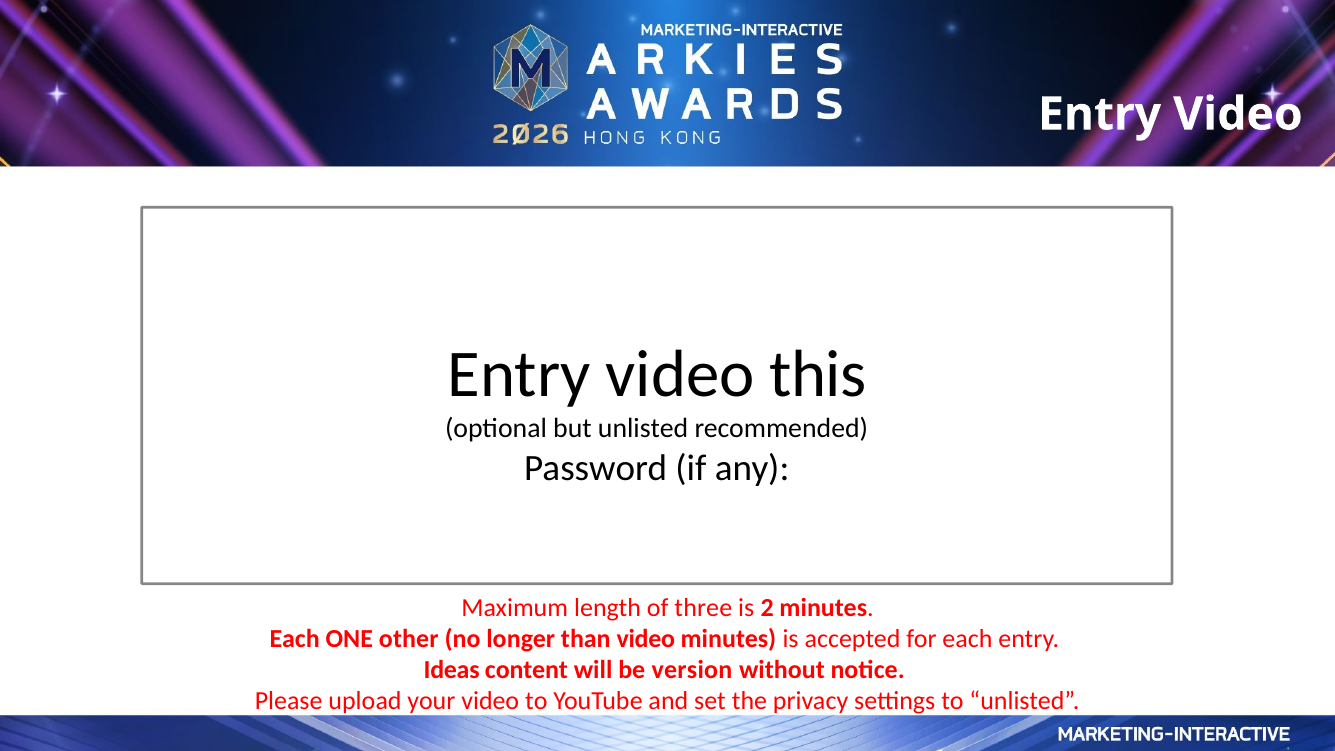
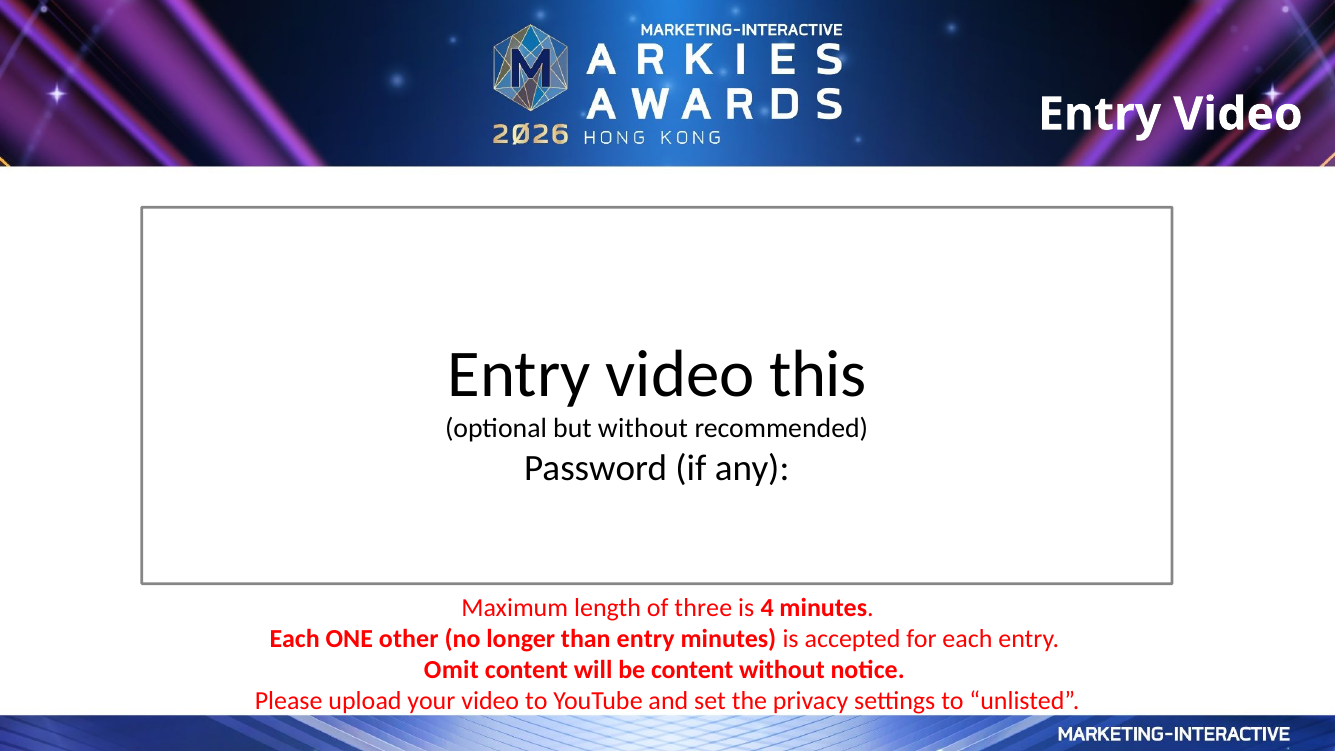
but unlisted: unlisted -> without
2: 2 -> 4
than video: video -> entry
Ideas: Ideas -> Omit
be version: version -> content
